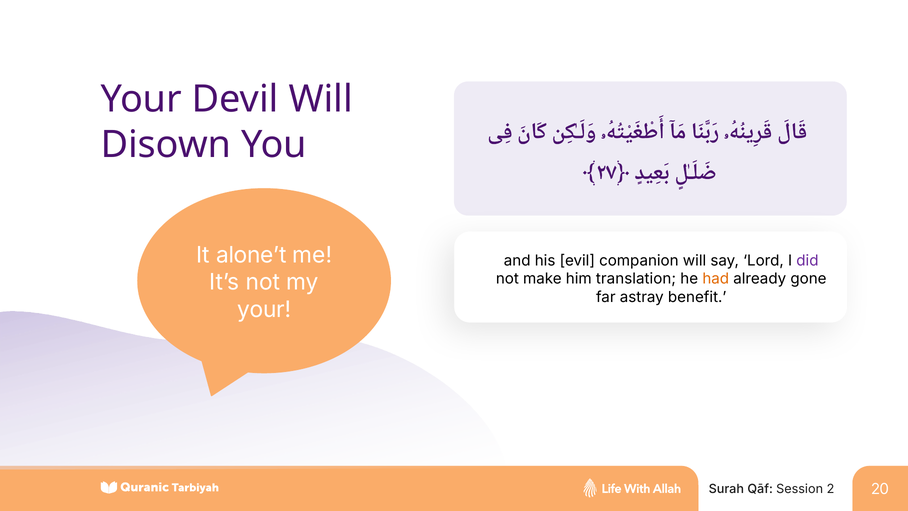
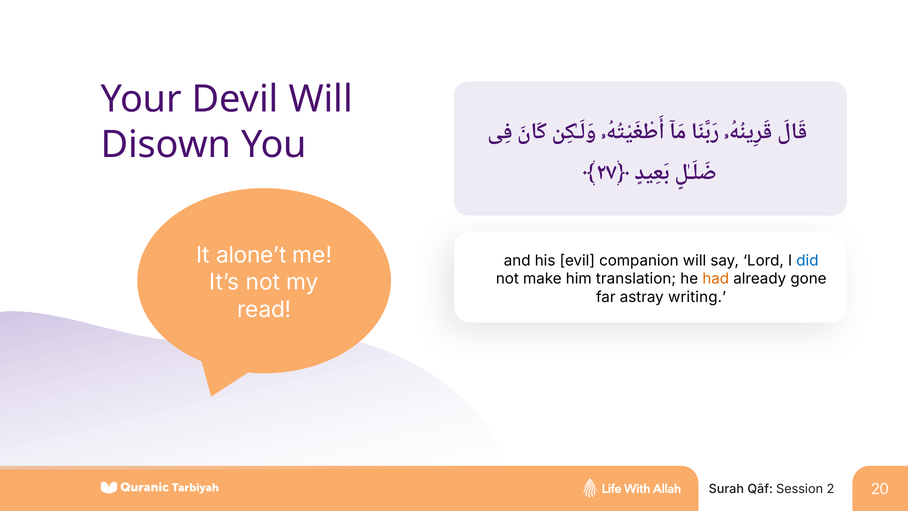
did colour: purple -> blue
benefit: benefit -> writing
your at (264, 309): your -> read
